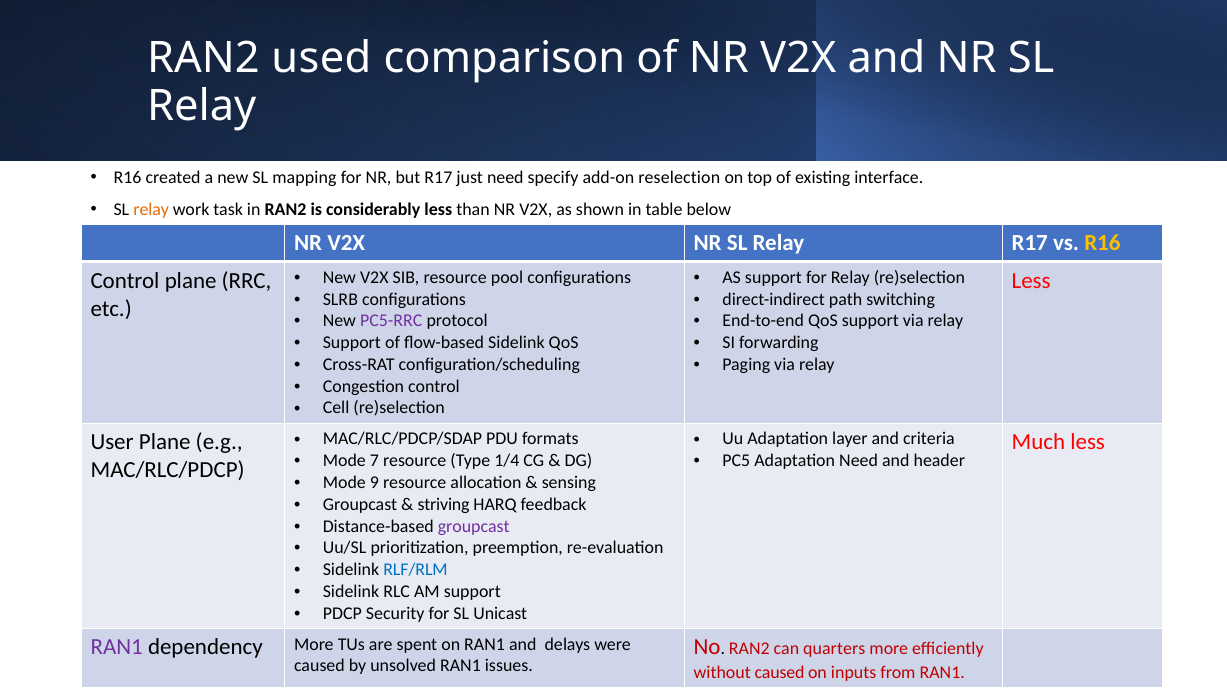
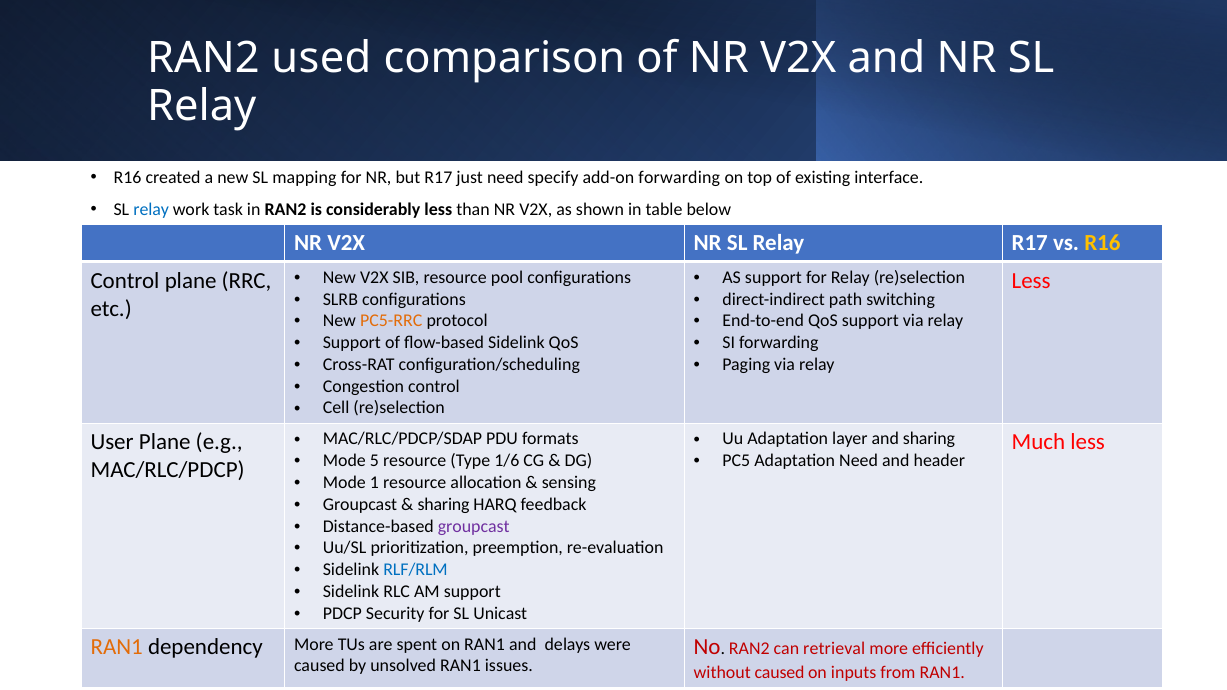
add-on reselection: reselection -> forwarding
relay at (151, 210) colour: orange -> blue
PC5-RRC colour: purple -> orange
and criteria: criteria -> sharing
7: 7 -> 5
1/4: 1/4 -> 1/6
9: 9 -> 1
striving at (444, 504): striving -> sharing
RAN1 at (117, 648) colour: purple -> orange
quarters: quarters -> retrieval
